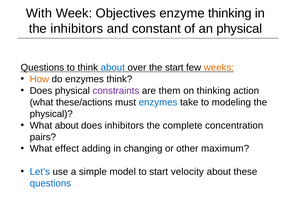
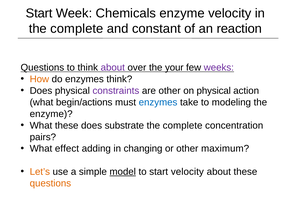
With at (39, 13): With -> Start
Objectives: Objectives -> Chemicals
enzyme thinking: thinking -> velocity
inhibitors at (77, 29): inhibitors -> complete
an physical: physical -> reaction
about at (113, 68) colour: blue -> purple
the start: start -> your
weeks colour: orange -> purple
are them: them -> other
on thinking: thinking -> physical
these/actions: these/actions -> begin/actions
physical at (51, 114): physical -> enzyme
What about: about -> these
does inhibitors: inhibitors -> substrate
Let’s colour: blue -> orange
model underline: none -> present
questions at (50, 184) colour: blue -> orange
